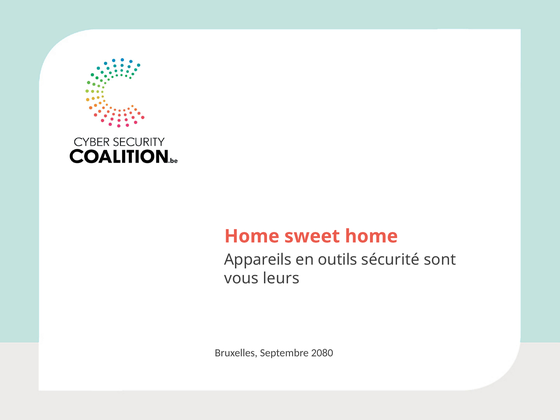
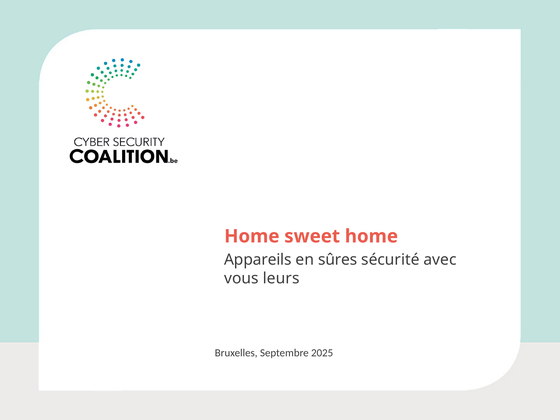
outils: outils -> sûres
sont: sont -> avec
2080: 2080 -> 2025
